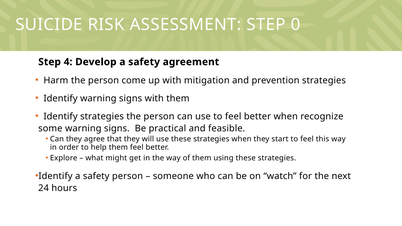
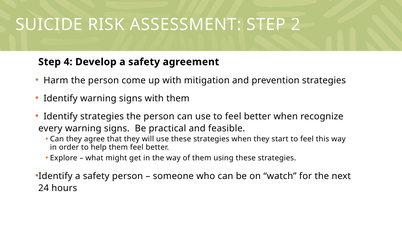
0: 0 -> 2
some: some -> every
